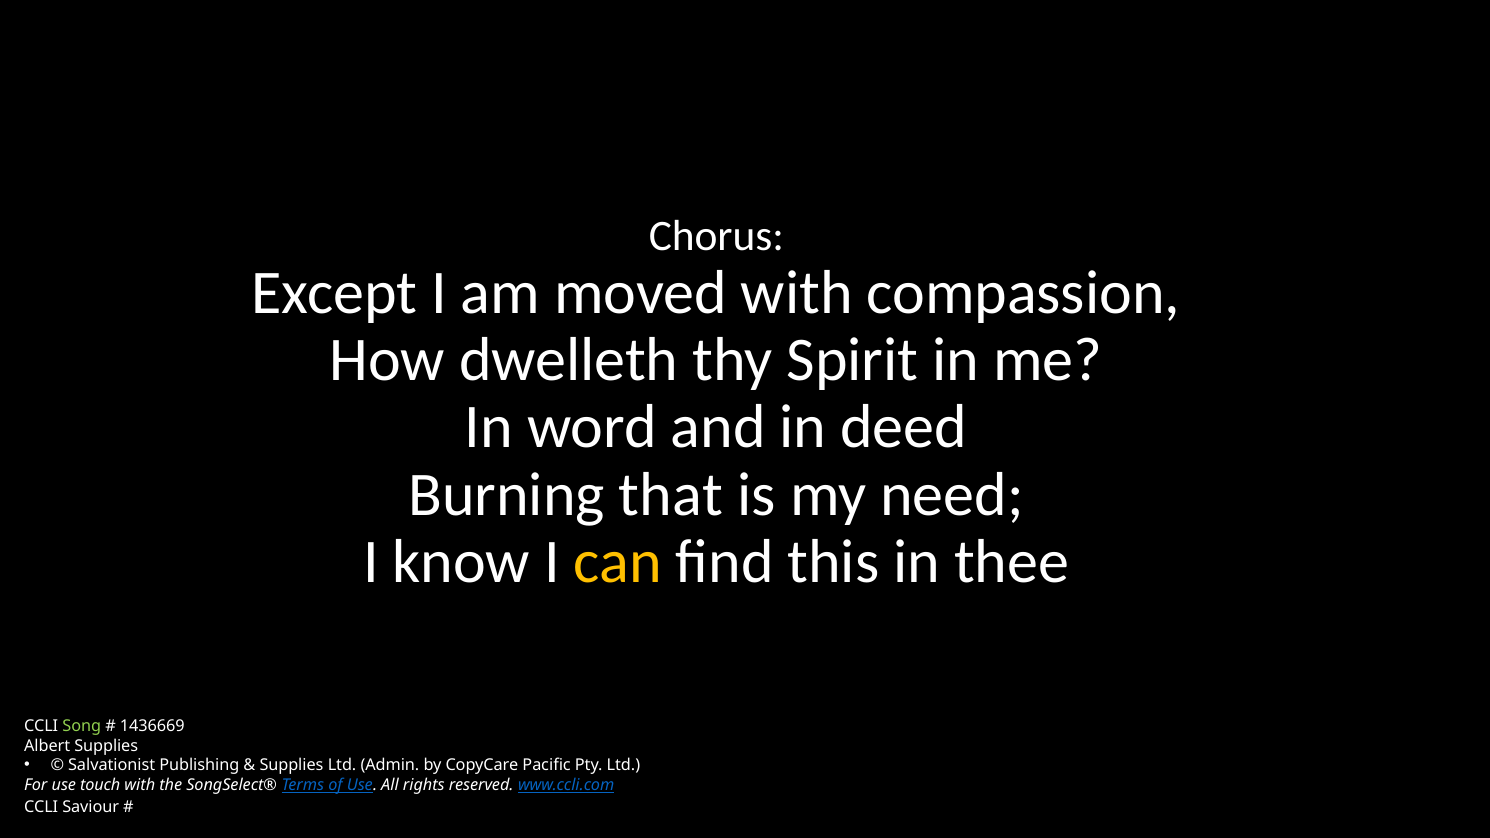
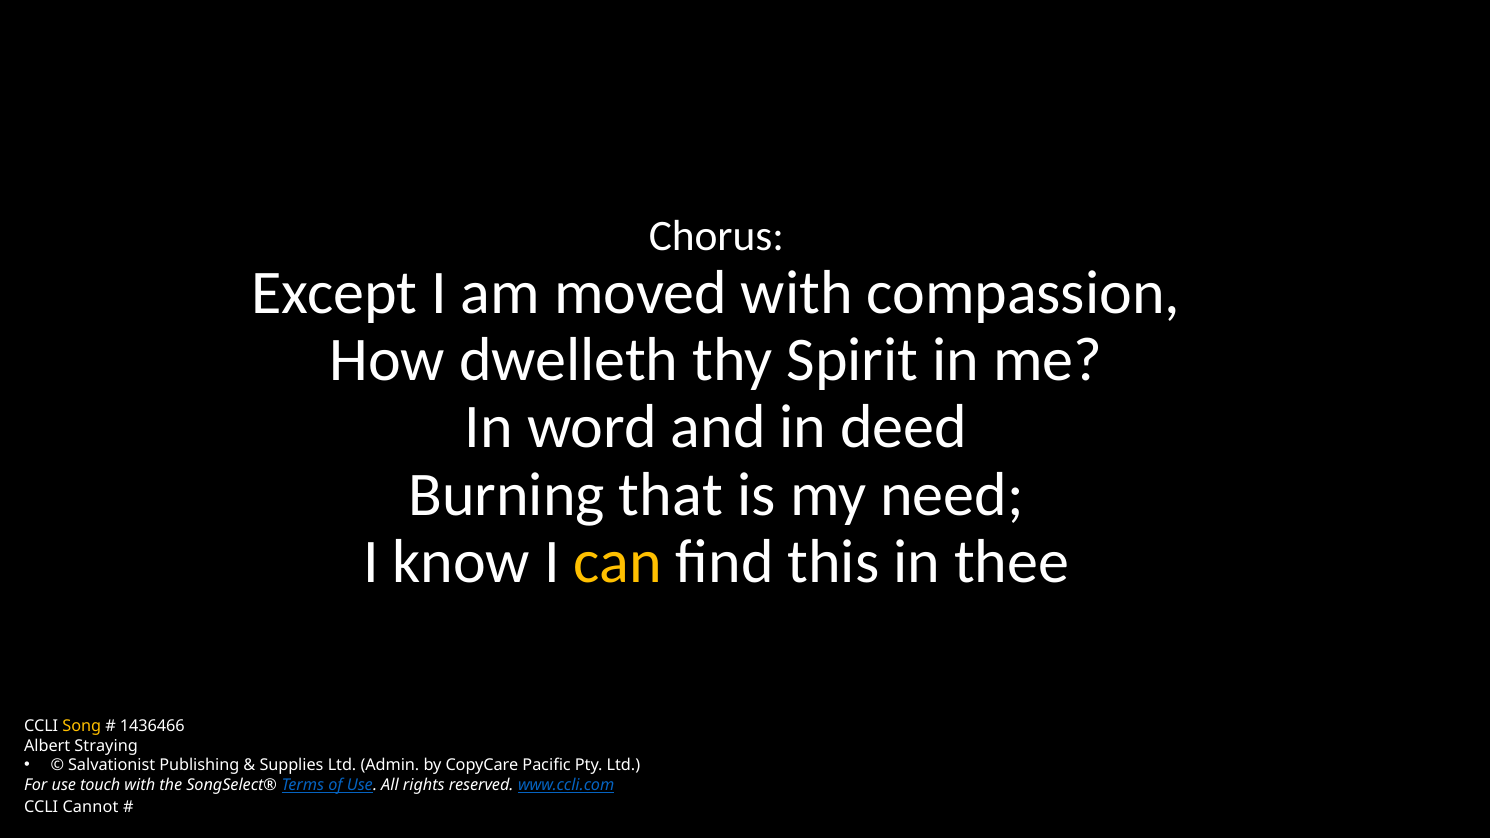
Song colour: light green -> yellow
1436669: 1436669 -> 1436466
Albert Supplies: Supplies -> Straying
Saviour: Saviour -> Cannot
